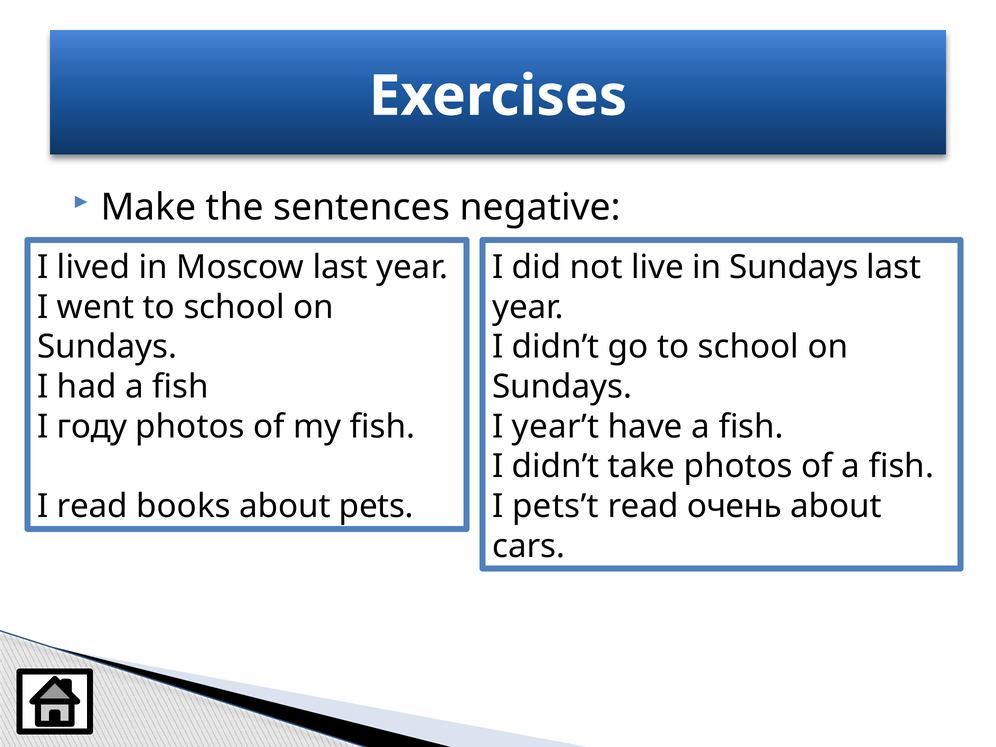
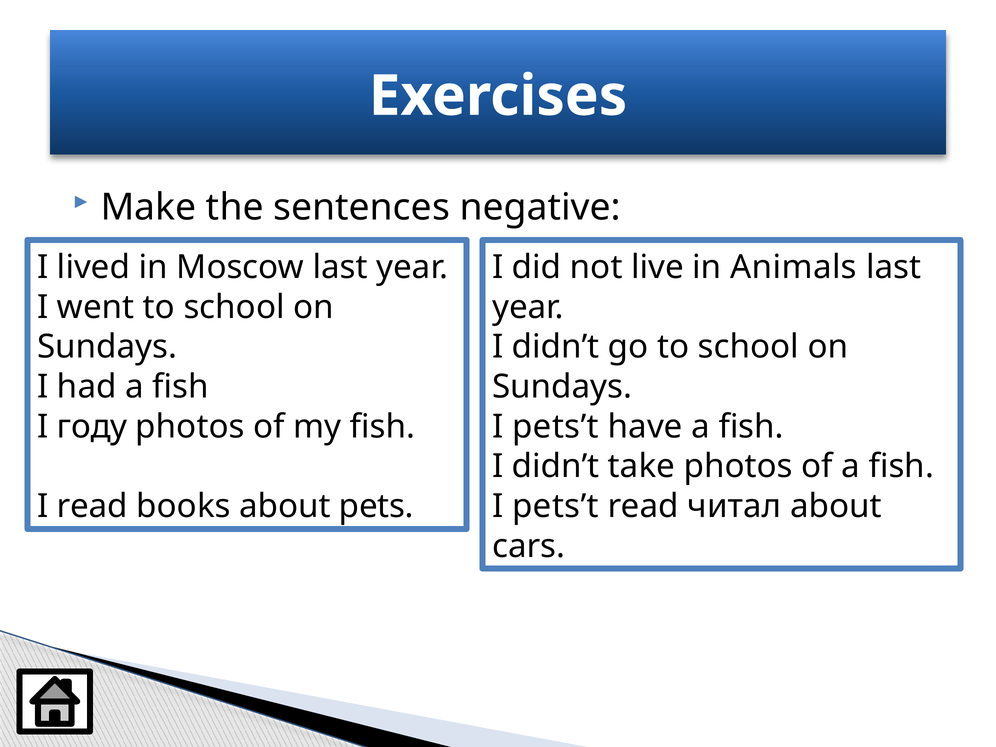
in Sundays: Sundays -> Animals
year’t at (555, 427): year’t -> pets’t
очень: очень -> читал
